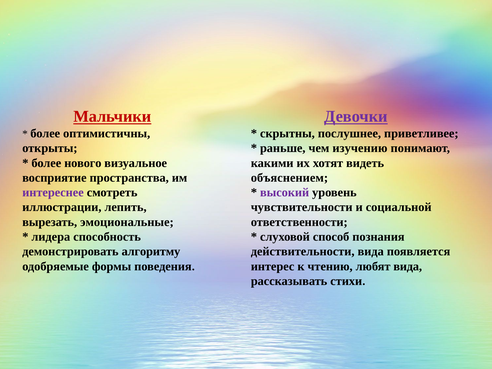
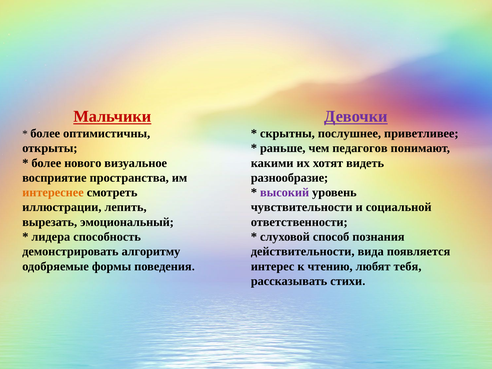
изучению: изучению -> педагогов
объяснением: объяснением -> разнообразие
интереснее colour: purple -> orange
эмоциональные: эмоциональные -> эмоциональный
любят вида: вида -> тебя
